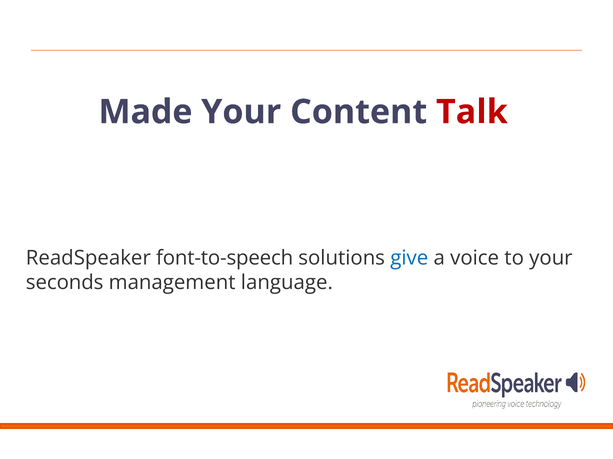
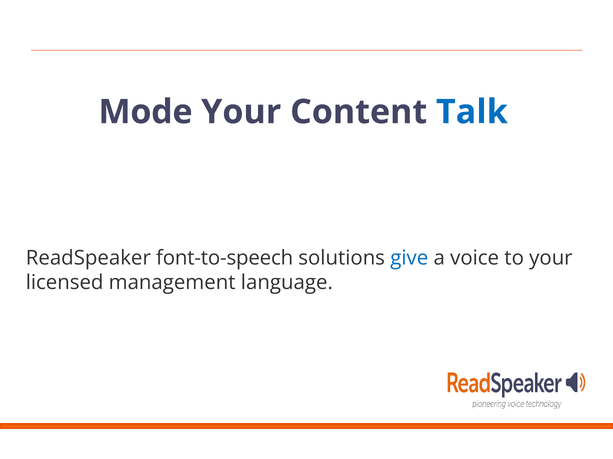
Made: Made -> Mode
Talk colour: red -> blue
seconds: seconds -> licensed
